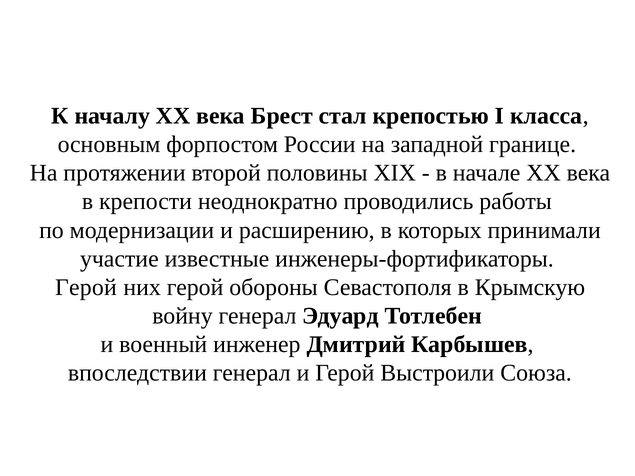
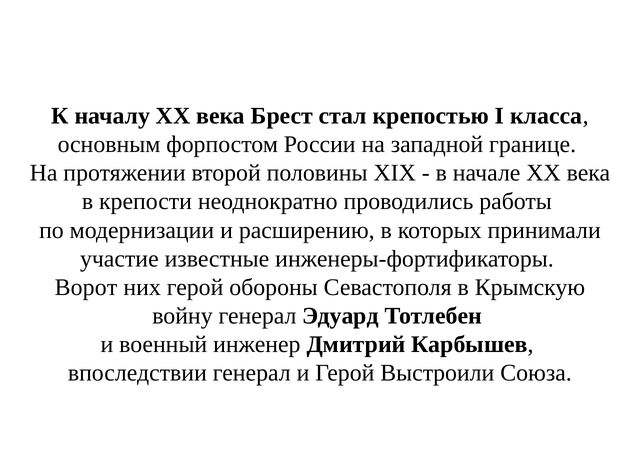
Герой at (86, 287): Герой -> Ворот
